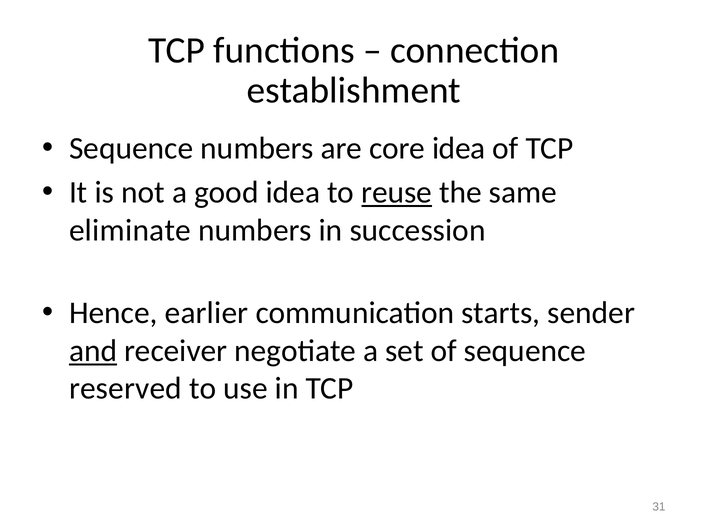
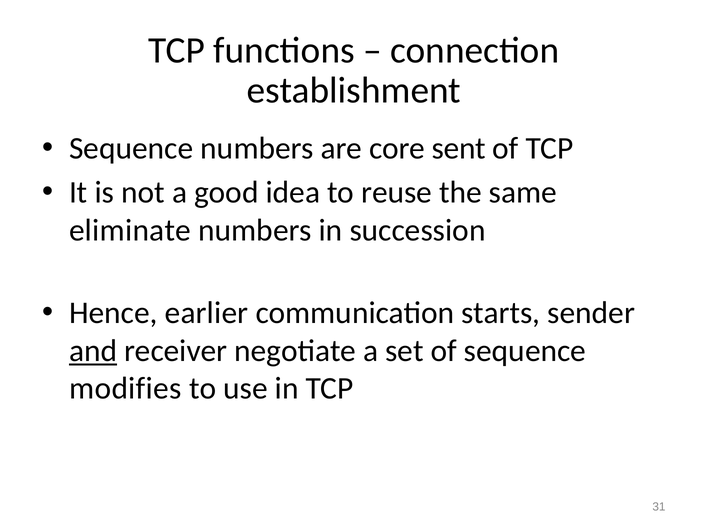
core idea: idea -> sent
reuse underline: present -> none
reserved: reserved -> modifies
